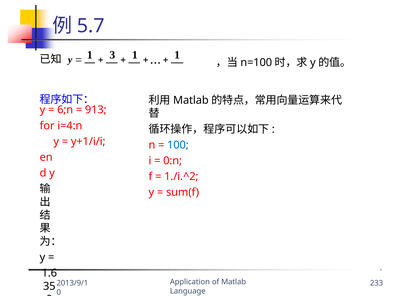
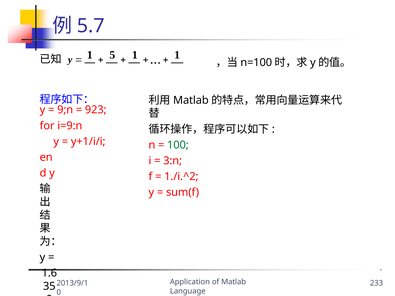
1 3: 3 -> 5
6;n: 6;n -> 9;n
913: 913 -> 923
i=4:n: i=4:n -> i=9:n
100 colour: blue -> green
0:n: 0:n -> 3:n
